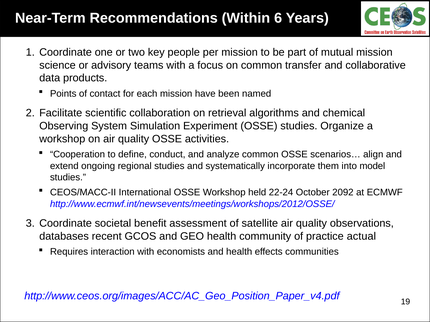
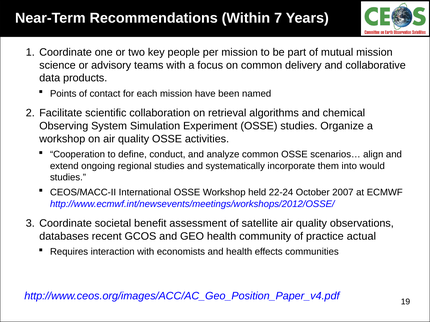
6: 6 -> 7
transfer: transfer -> delivery
model: model -> would
2092: 2092 -> 2007
